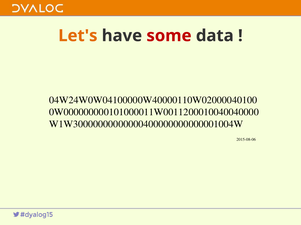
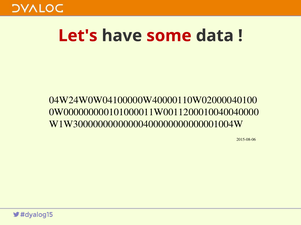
Let's colour: orange -> red
